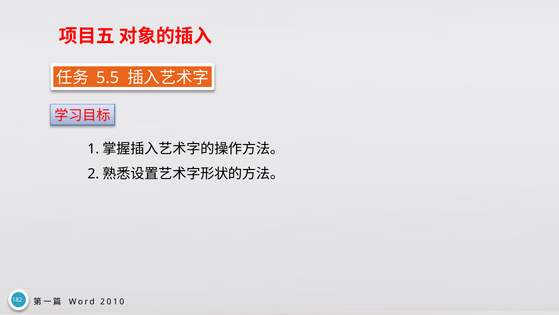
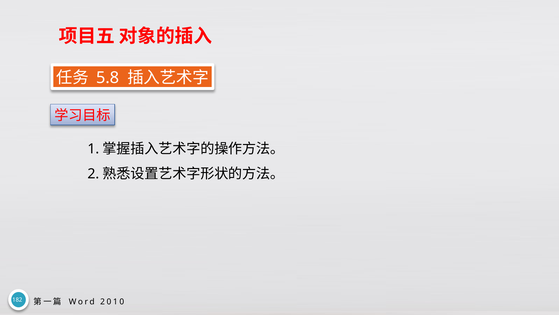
5.5: 5.5 -> 5.8
